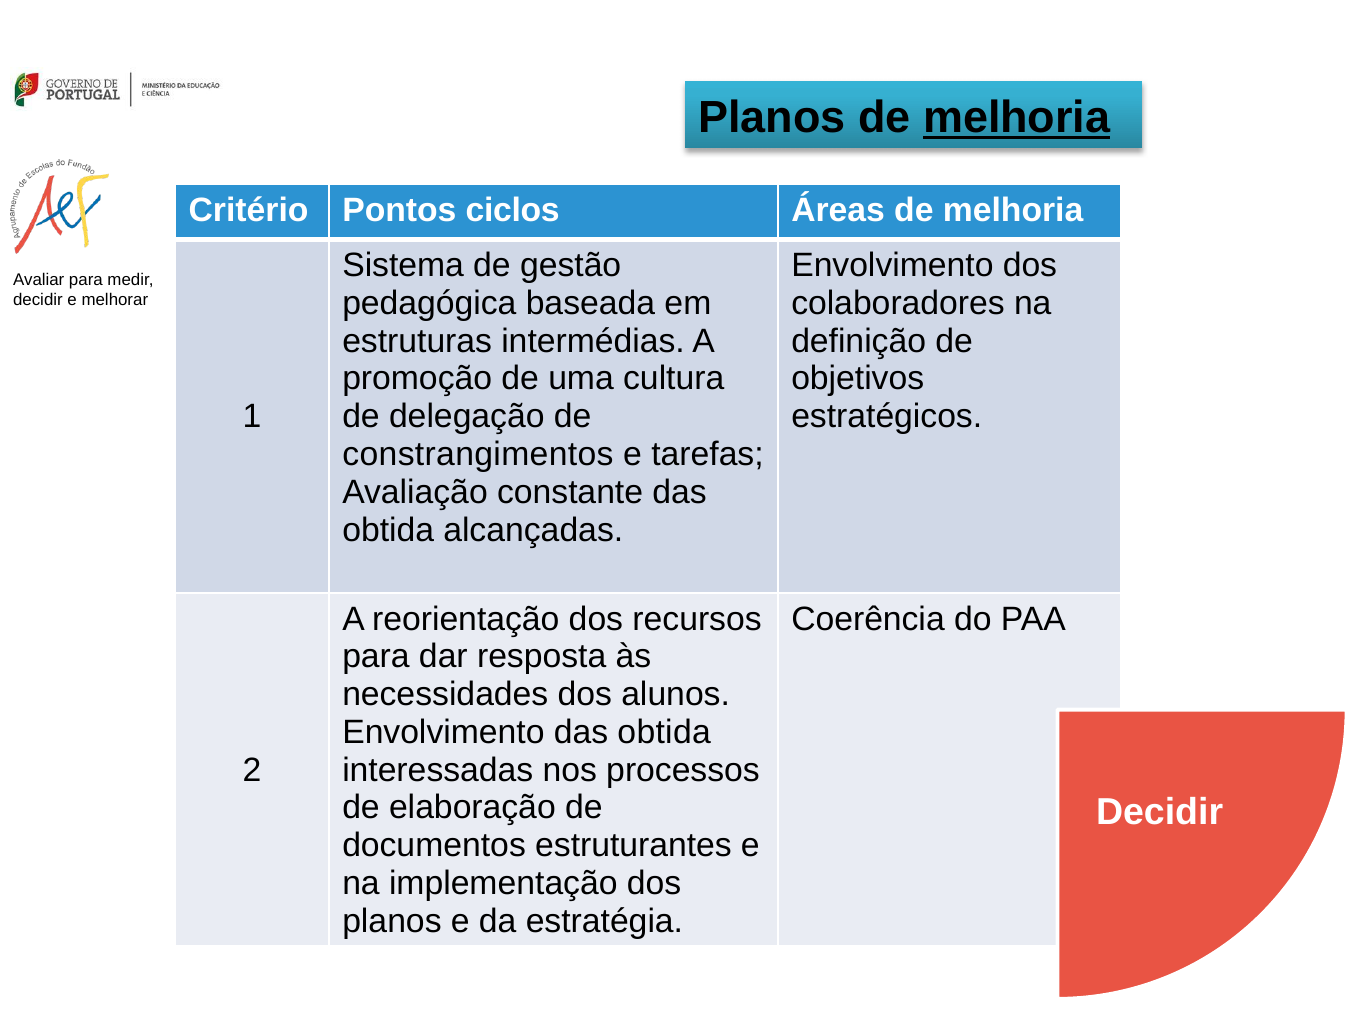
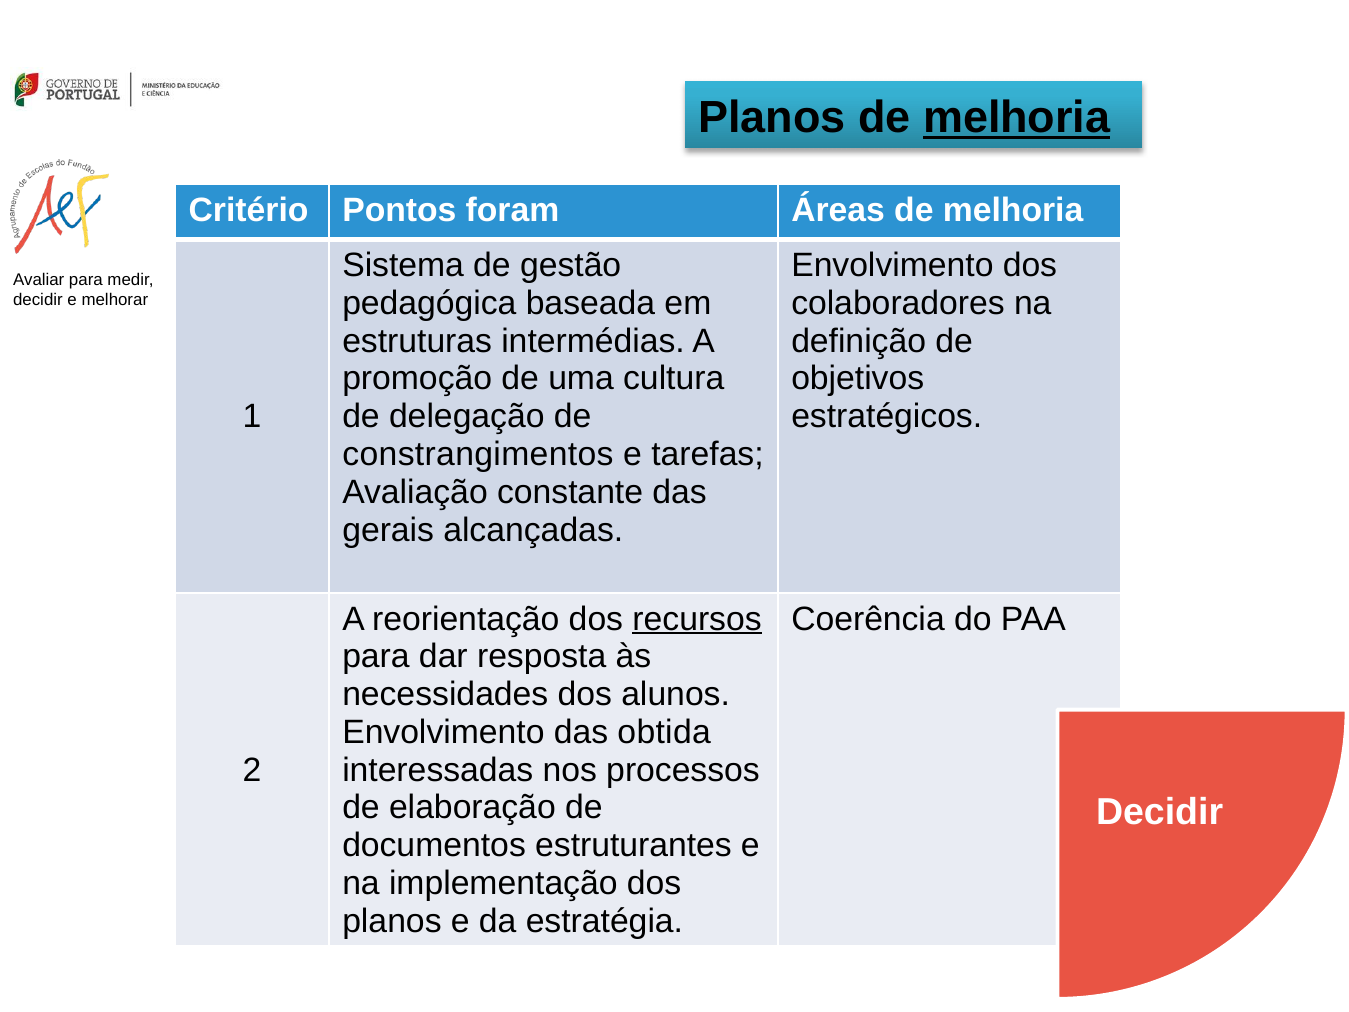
ciclos: ciclos -> foram
obtida at (388, 530): obtida -> gerais
recursos underline: none -> present
